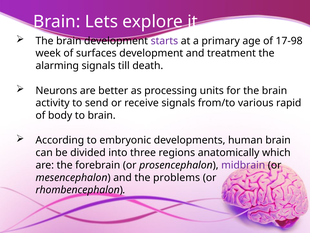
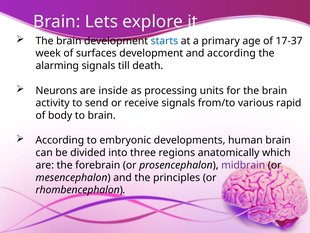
starts colour: purple -> blue
17-98: 17-98 -> 17-37
and treatment: treatment -> according
better: better -> inside
problems: problems -> principles
